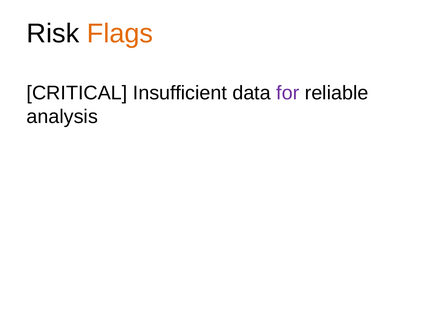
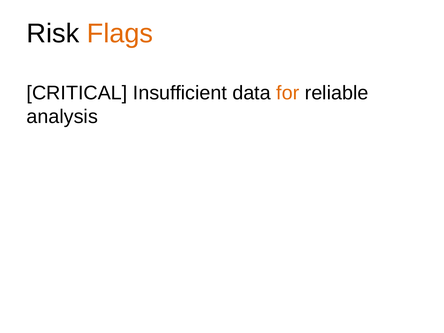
for colour: purple -> orange
